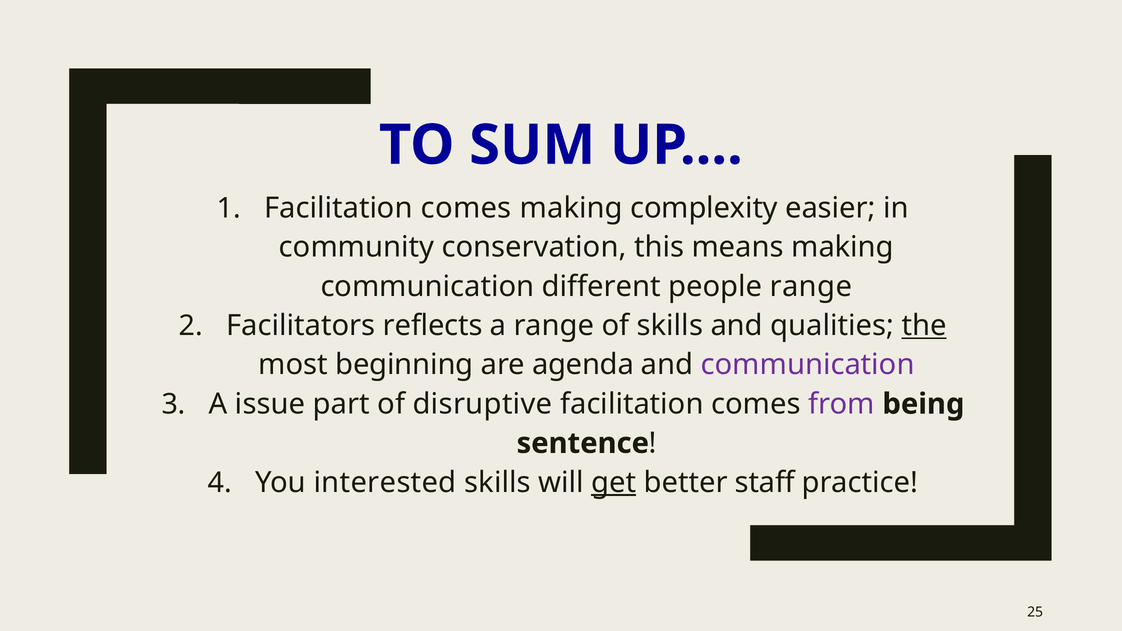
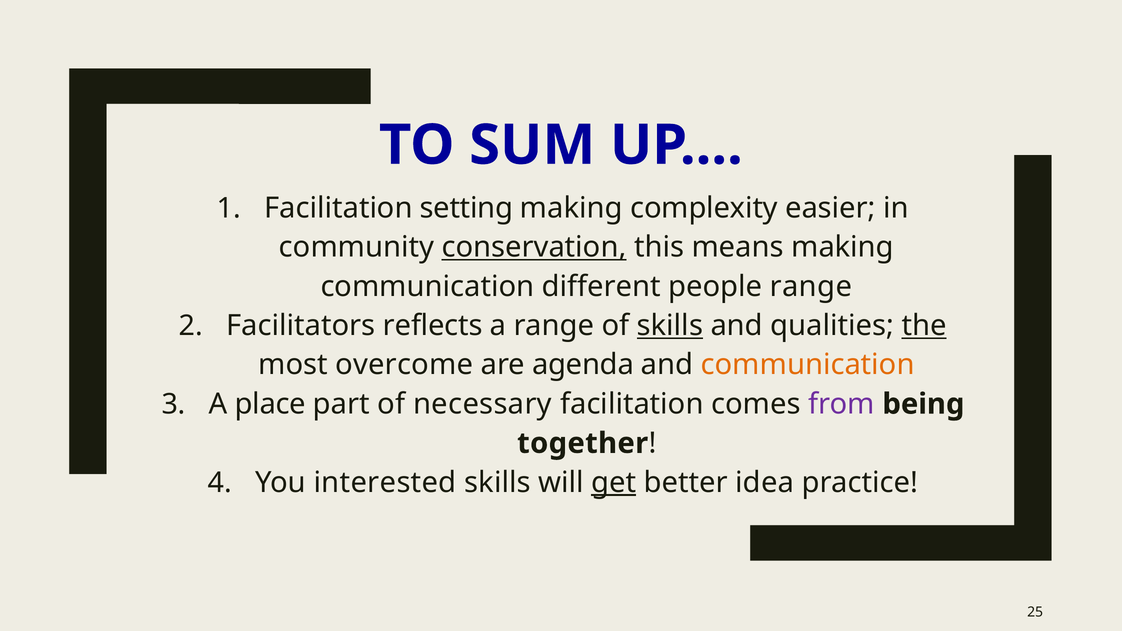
comes at (466, 208): comes -> setting
conservation underline: none -> present
skills at (670, 326) underline: none -> present
beginning: beginning -> overcome
communication at (808, 365) colour: purple -> orange
issue: issue -> place
disruptive: disruptive -> necessary
sentence: sentence -> together
staff: staff -> idea
